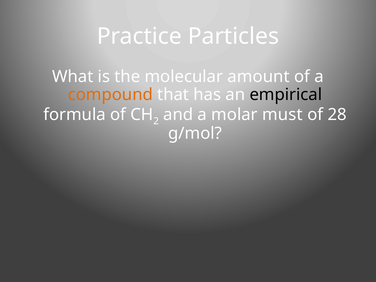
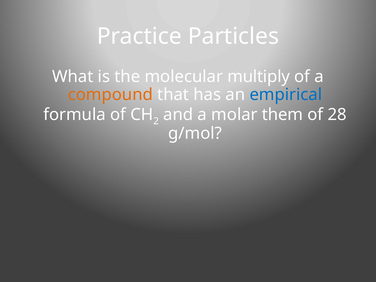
amount: amount -> multiply
empirical colour: black -> blue
must: must -> them
